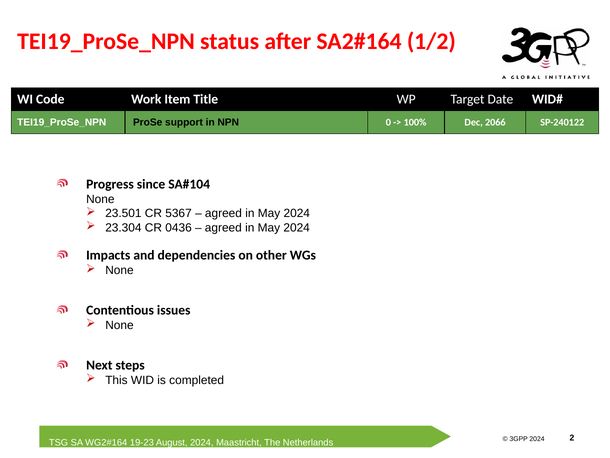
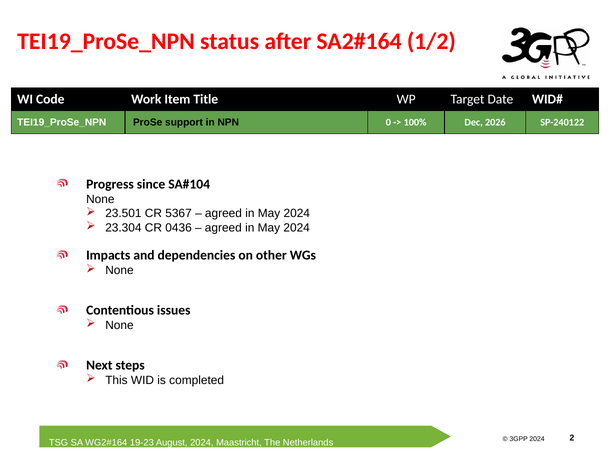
2066: 2066 -> 2026
